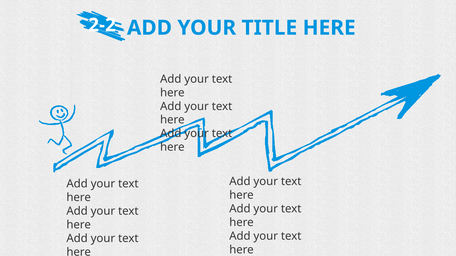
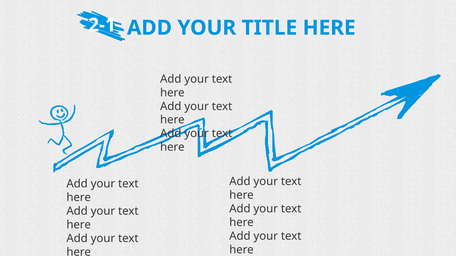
2-2: 2-2 -> 2-1
